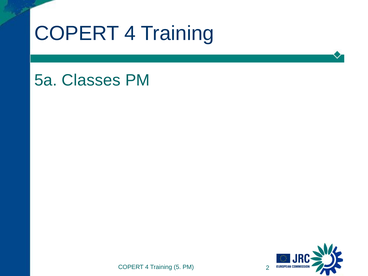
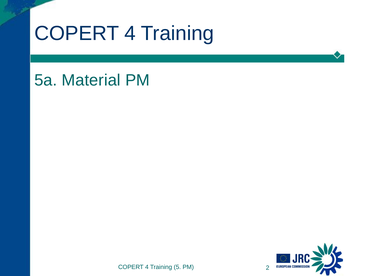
Classes: Classes -> Material
